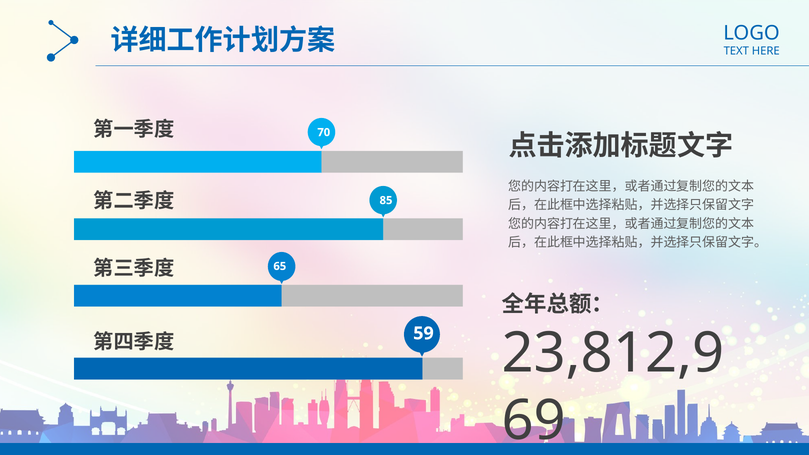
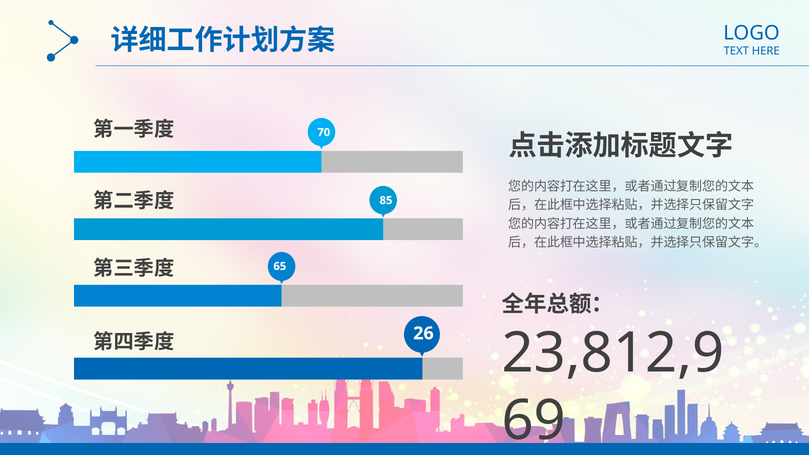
59: 59 -> 26
